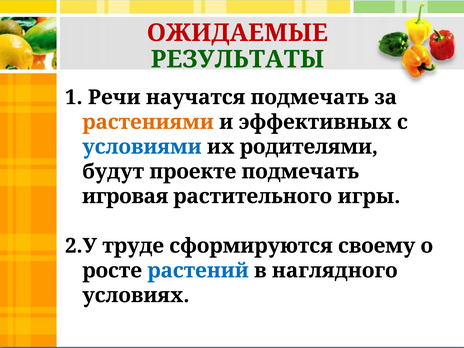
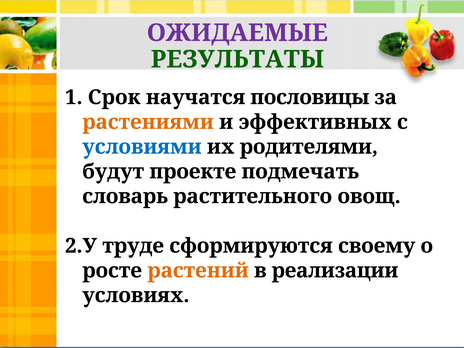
ОЖИДАЕМЫЕ colour: red -> purple
Речи: Речи -> Срок
научатся подмечать: подмечать -> пословицы
игровая: игровая -> словарь
игры: игры -> овощ
растений colour: blue -> orange
наглядного: наглядного -> реализации
